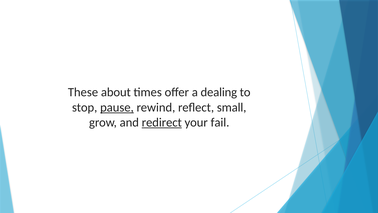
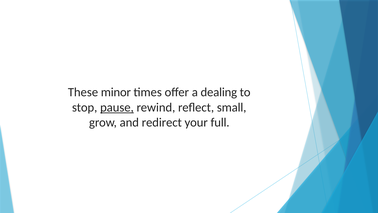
about: about -> minor
redirect underline: present -> none
fail: fail -> full
